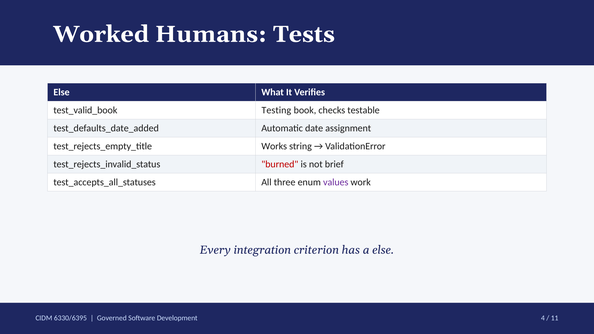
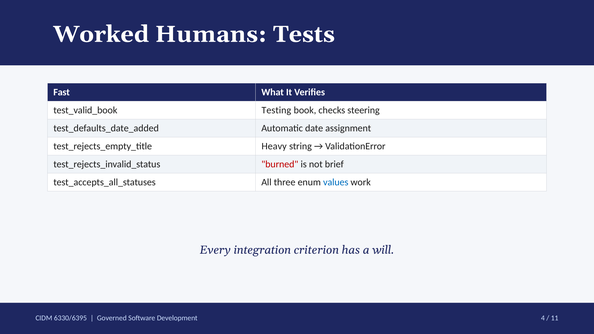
Else at (62, 92): Else -> Fast
testable: testable -> steering
Works: Works -> Heavy
values colour: purple -> blue
a else: else -> will
